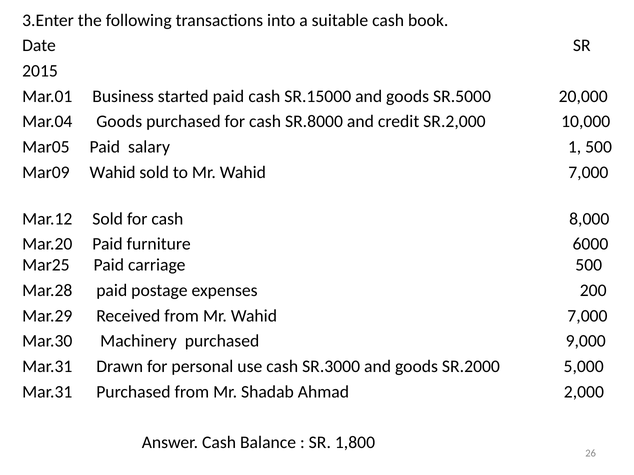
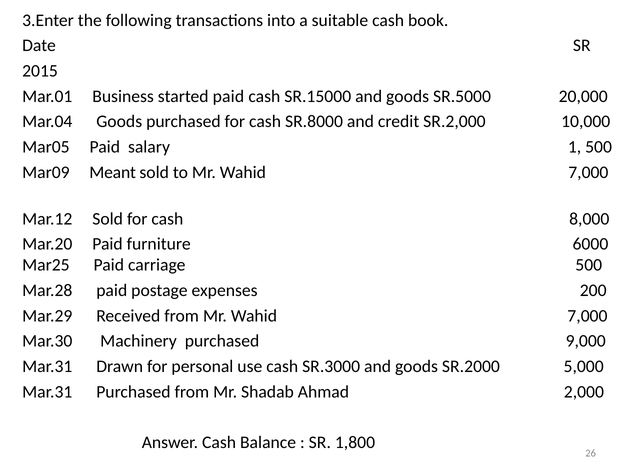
Mar09 Wahid: Wahid -> Meant
